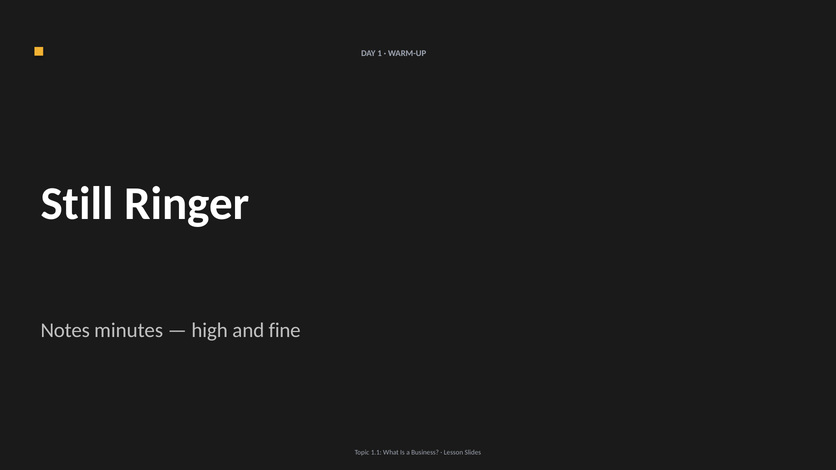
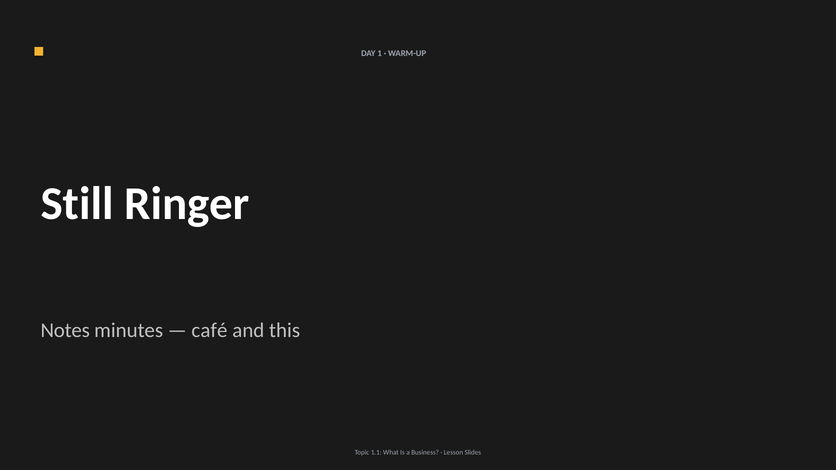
high: high -> café
fine: fine -> this
